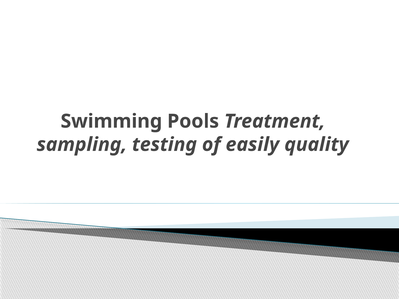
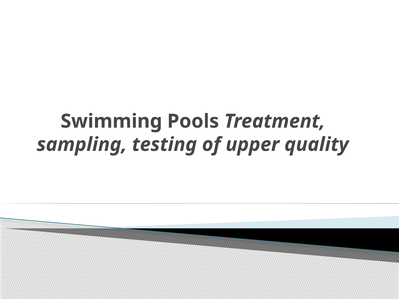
easily: easily -> upper
